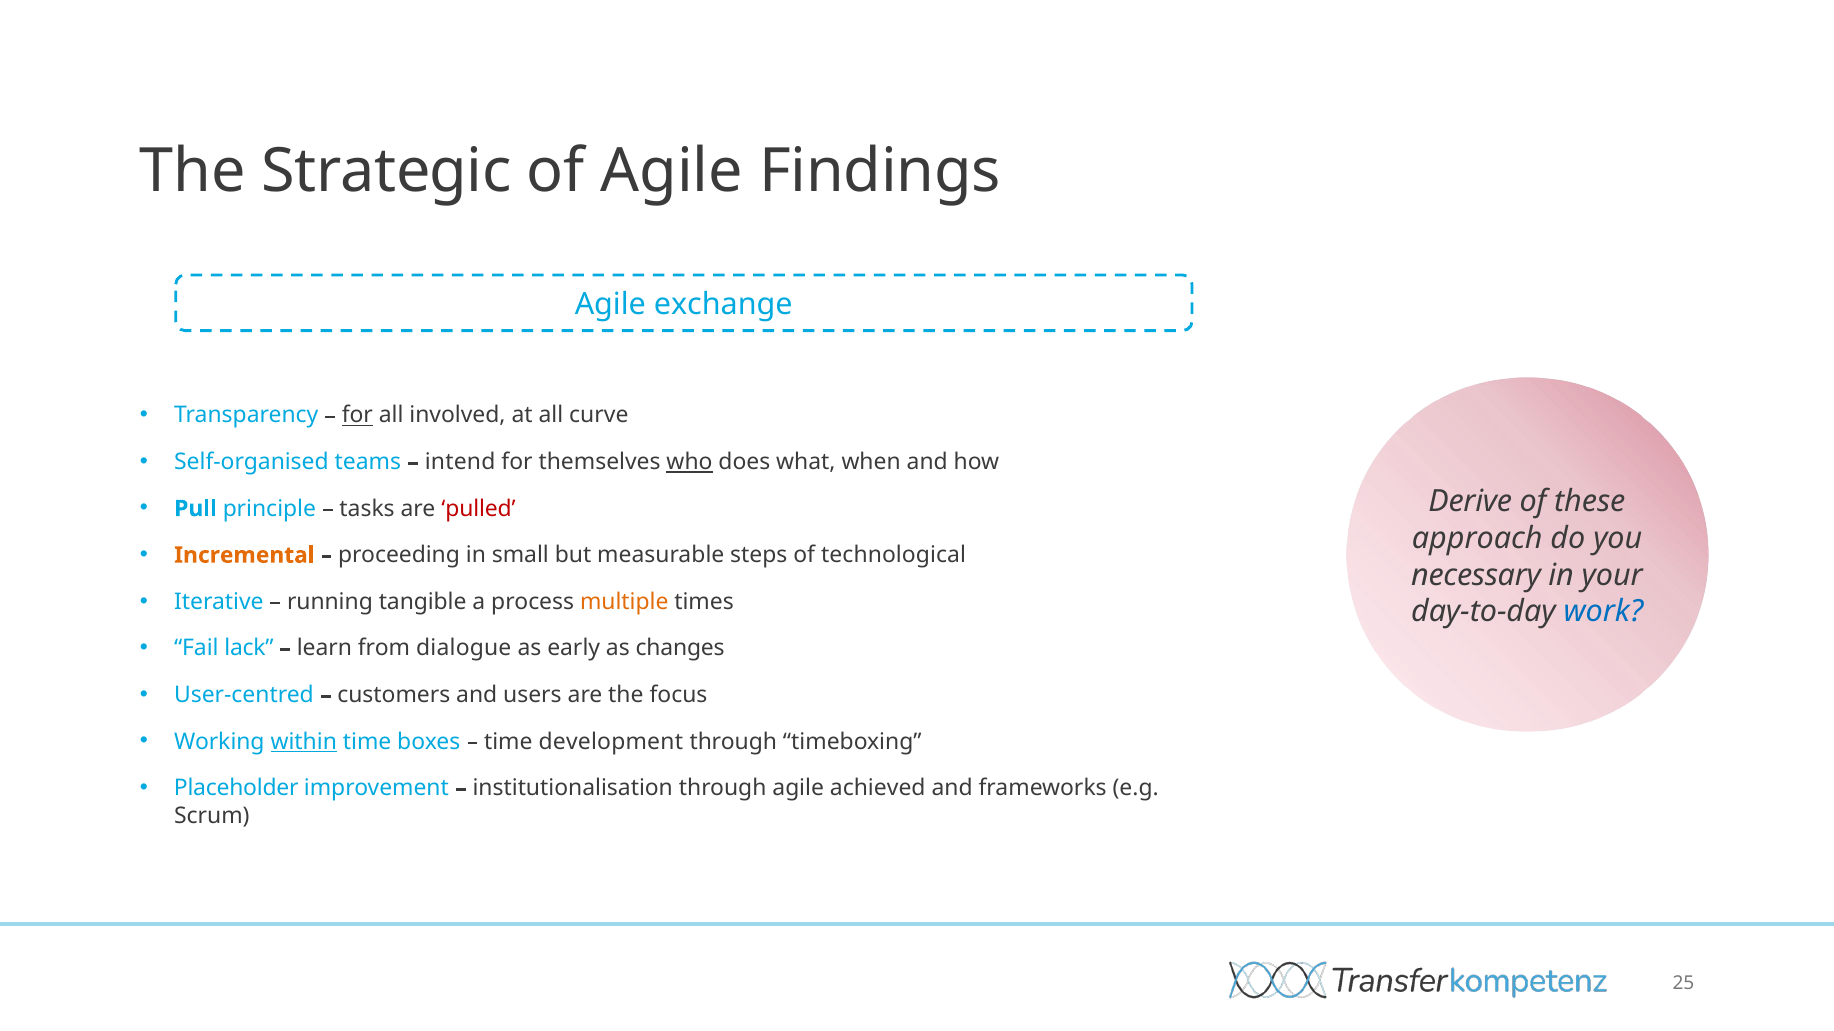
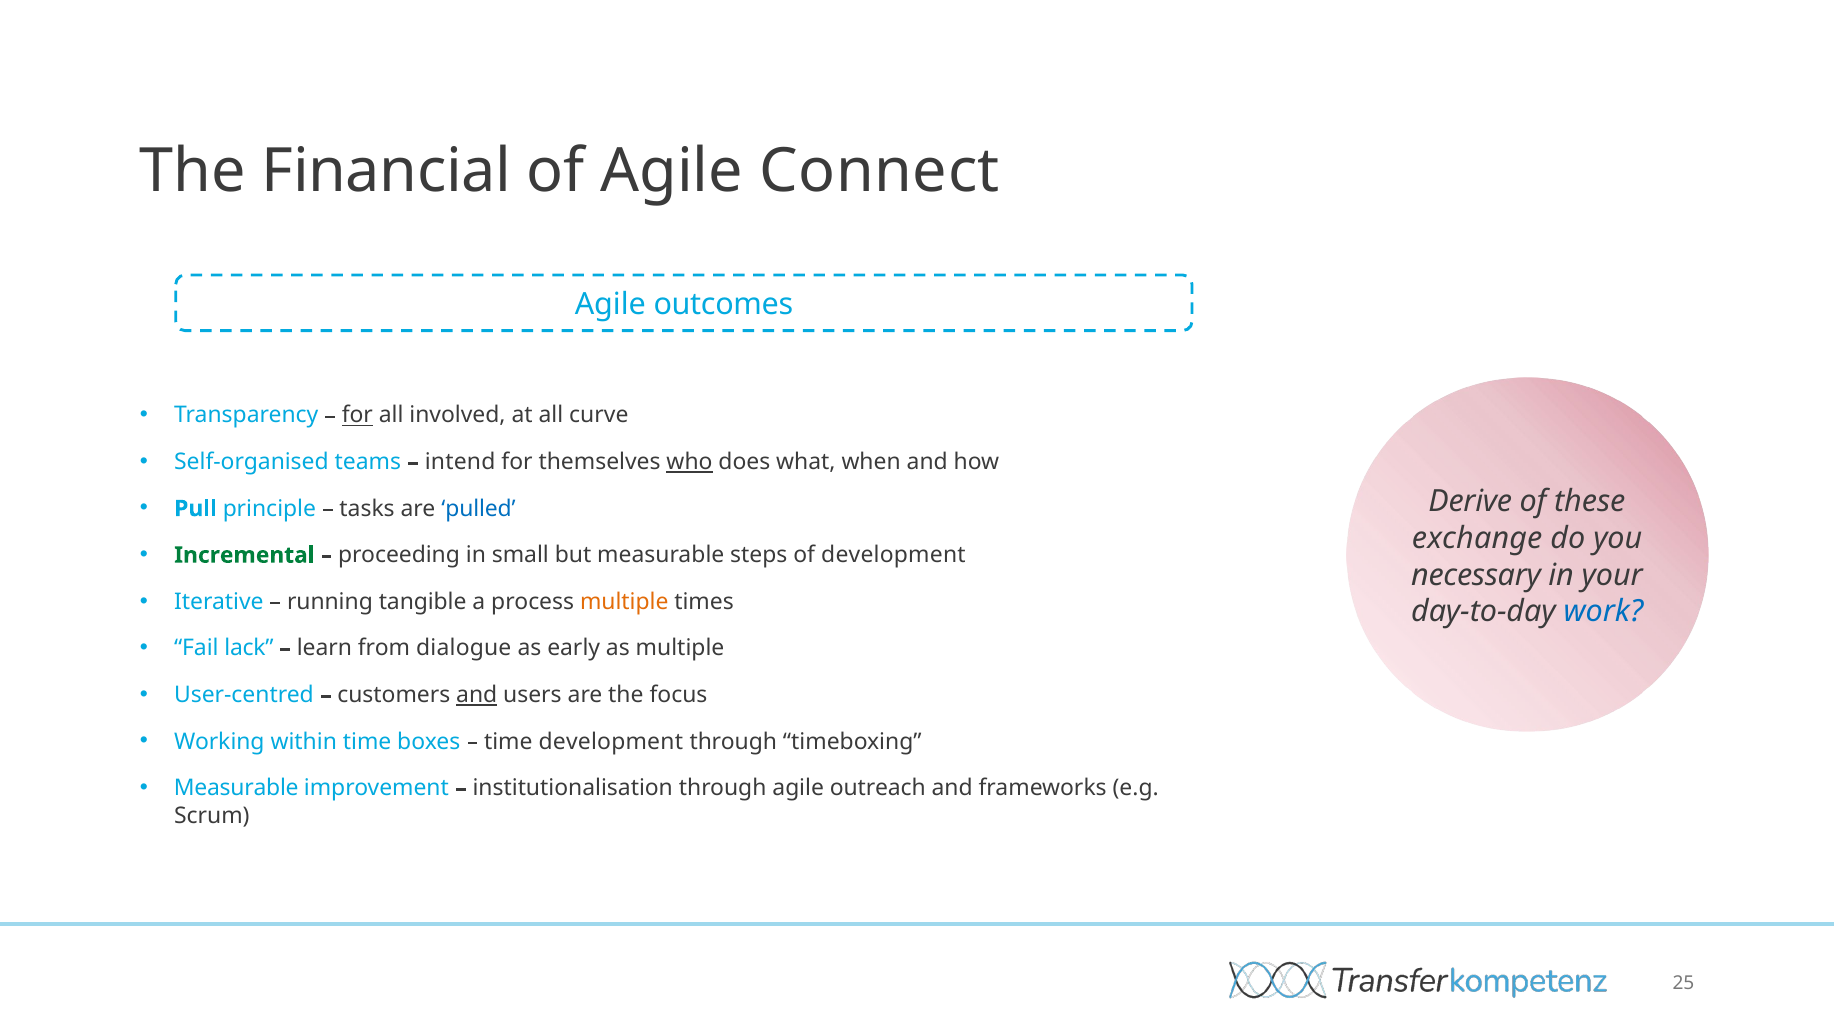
Strategic: Strategic -> Financial
Findings: Findings -> Connect
exchange: exchange -> outcomes
pulled colour: red -> blue
approach: approach -> exchange
Incremental colour: orange -> green
of technological: technological -> development
as changes: changes -> multiple
and at (477, 695) underline: none -> present
within underline: present -> none
Placeholder at (236, 789): Placeholder -> Measurable
achieved: achieved -> outreach
